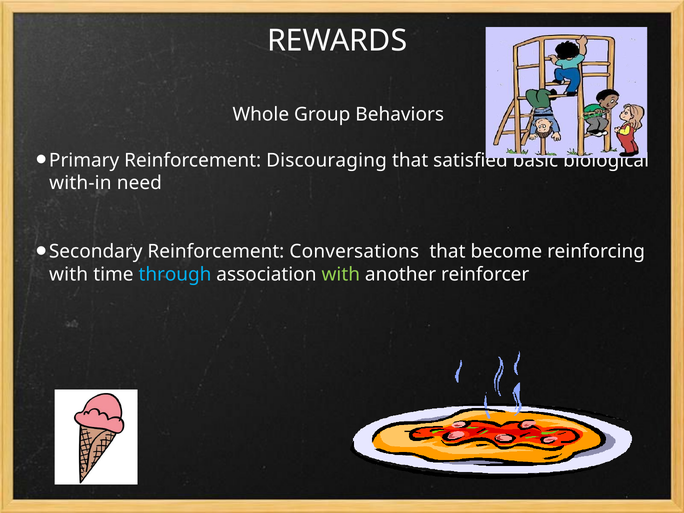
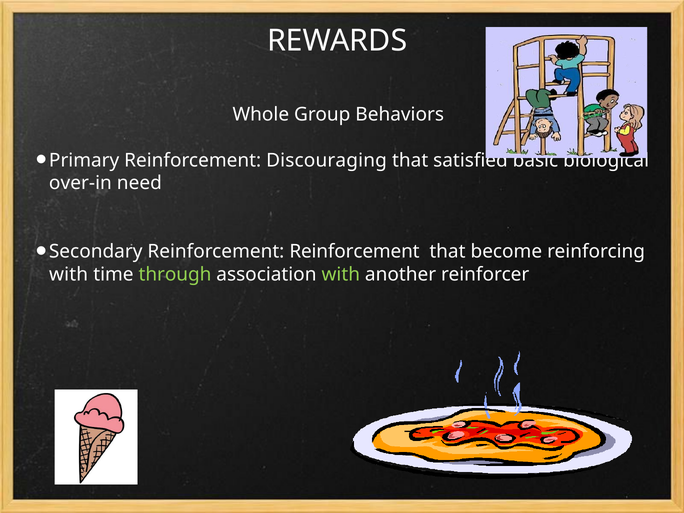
with-in: with-in -> over-in
Reinforcement Conversations: Conversations -> Reinforcement
through colour: light blue -> light green
